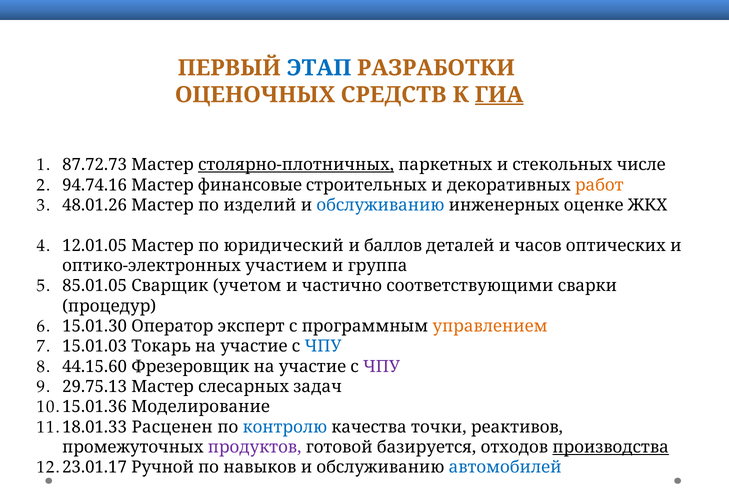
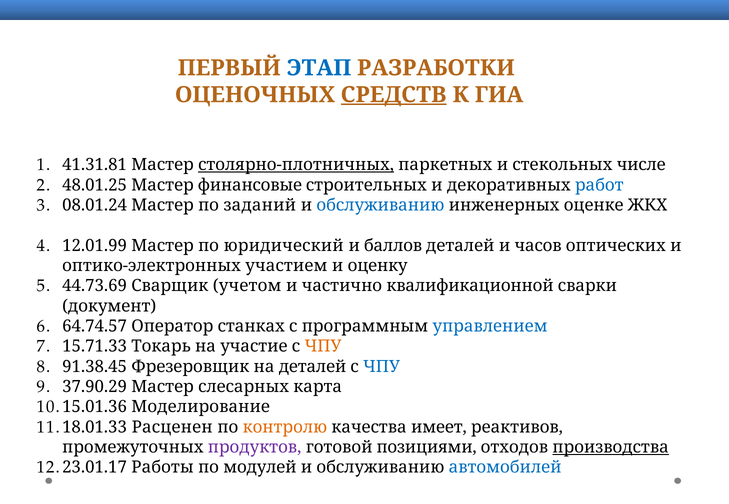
СРЕДСТВ underline: none -> present
ГИА underline: present -> none
87.72.73: 87.72.73 -> 41.31.81
94.74.16: 94.74.16 -> 48.01.25
работ colour: orange -> blue
48.01.26: 48.01.26 -> 08.01.24
изделий: изделий -> заданий
12.01.05: 12.01.05 -> 12.01.99
группа: группа -> оценку
85.01.05: 85.01.05 -> 44.73.69
соответствующими: соответствующими -> квалификационной
процедур: процедур -> документ
15.01.30: 15.01.30 -> 64.74.57
эксперт: эксперт -> станках
управлением colour: orange -> blue
15.01.03: 15.01.03 -> 15.71.33
ЧПУ at (323, 347) colour: blue -> orange
44.15.60: 44.15.60 -> 91.38.45
Фрезеровщик на участие: участие -> деталей
ЧПУ at (382, 367) colour: purple -> blue
29.75.13: 29.75.13 -> 37.90.29
задач: задач -> карта
контролю colour: blue -> orange
точки: точки -> имеет
базируется: базируется -> позициями
Ручной: Ручной -> Работы
навыков: навыков -> модулей
